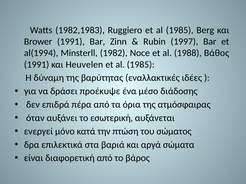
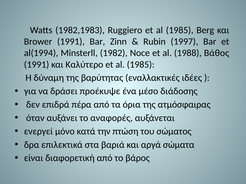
Heuvelen: Heuvelen -> Καλύτερο
εσωτερική: εσωτερική -> αναφορές
